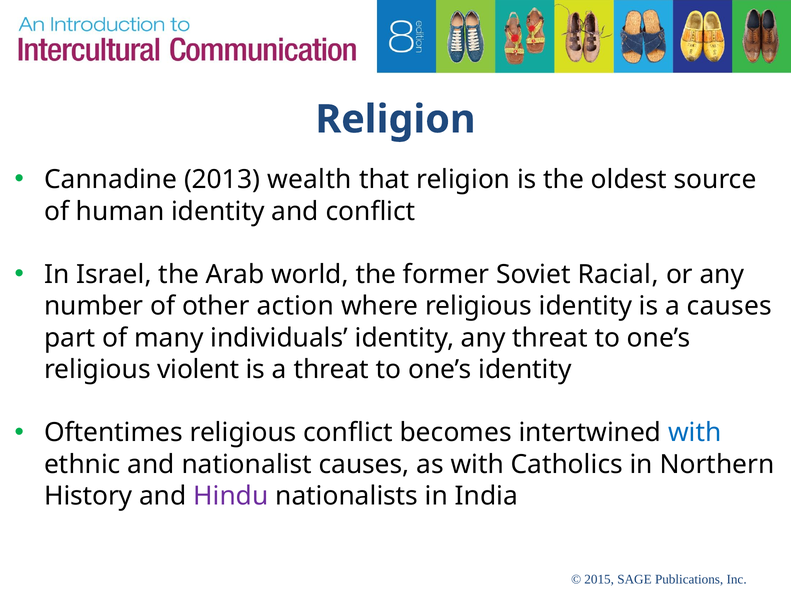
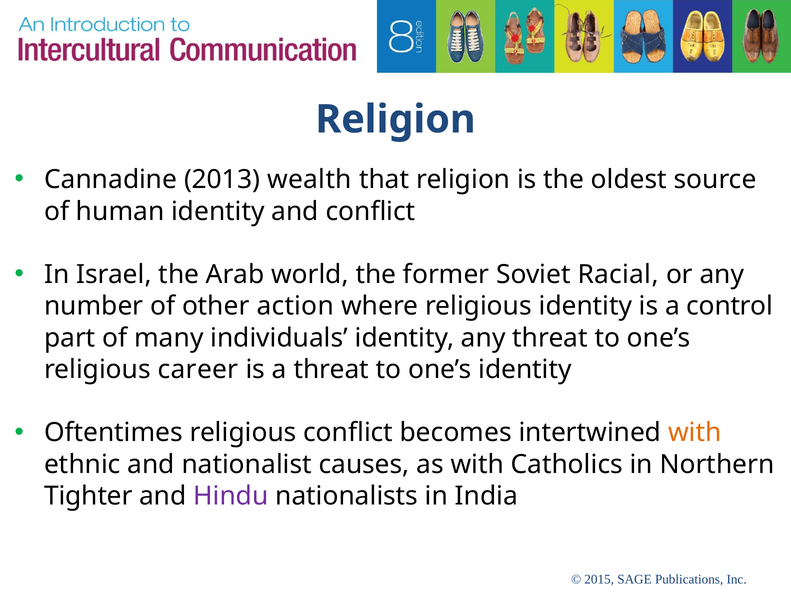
a causes: causes -> control
violent: violent -> career
with at (695, 433) colour: blue -> orange
History: History -> Tighter
